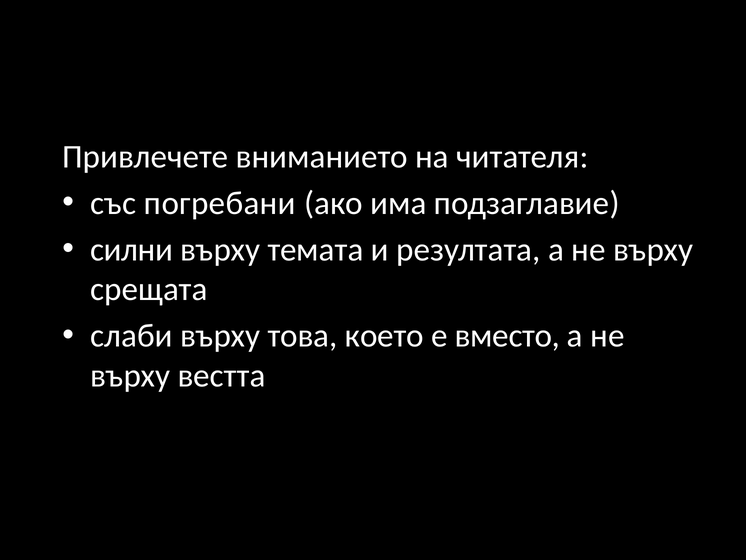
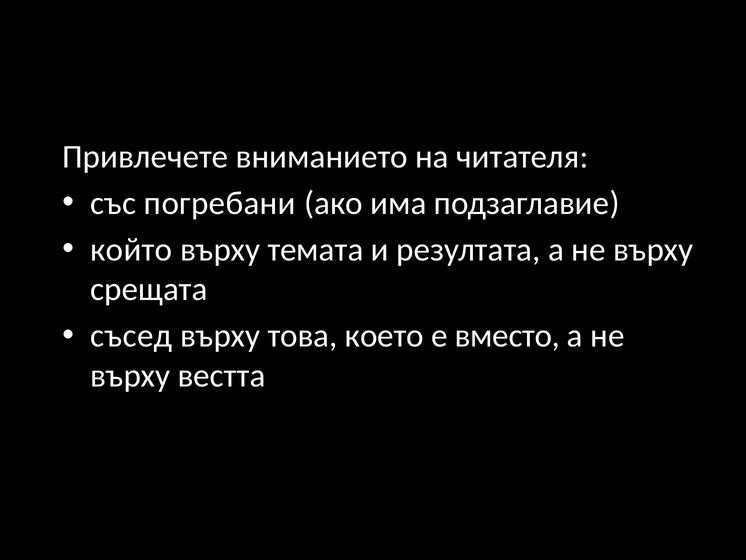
силни: силни -> който
слаби: слаби -> съсед
